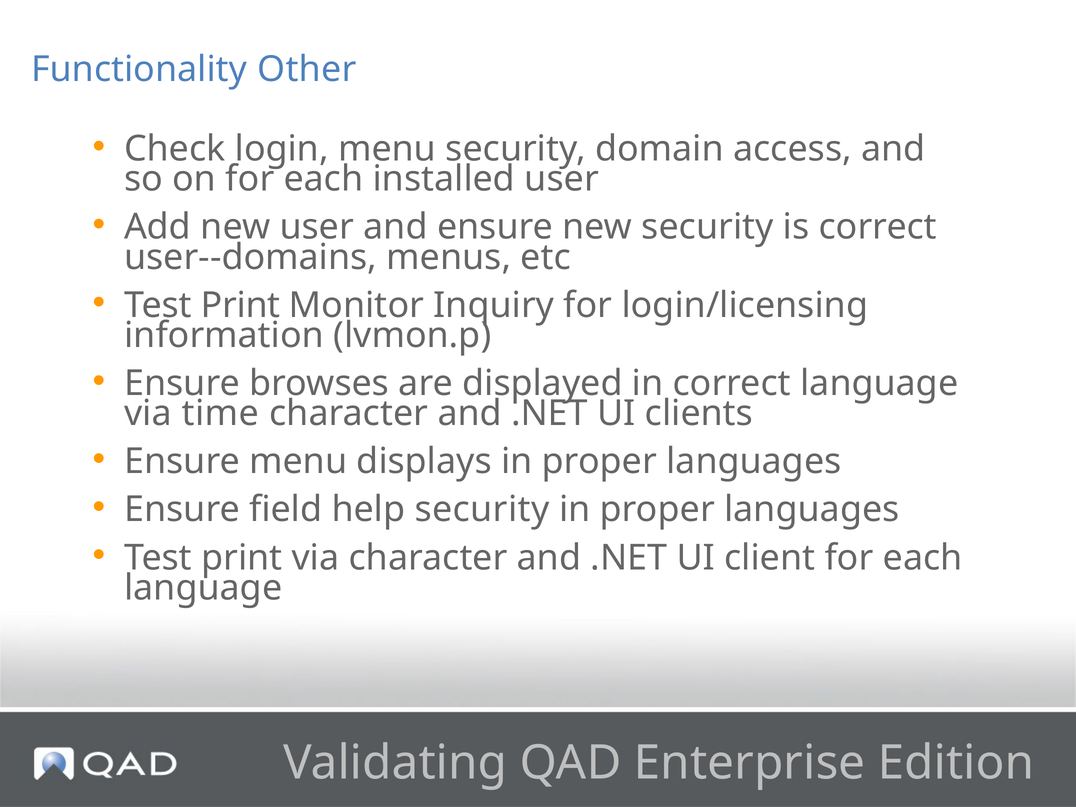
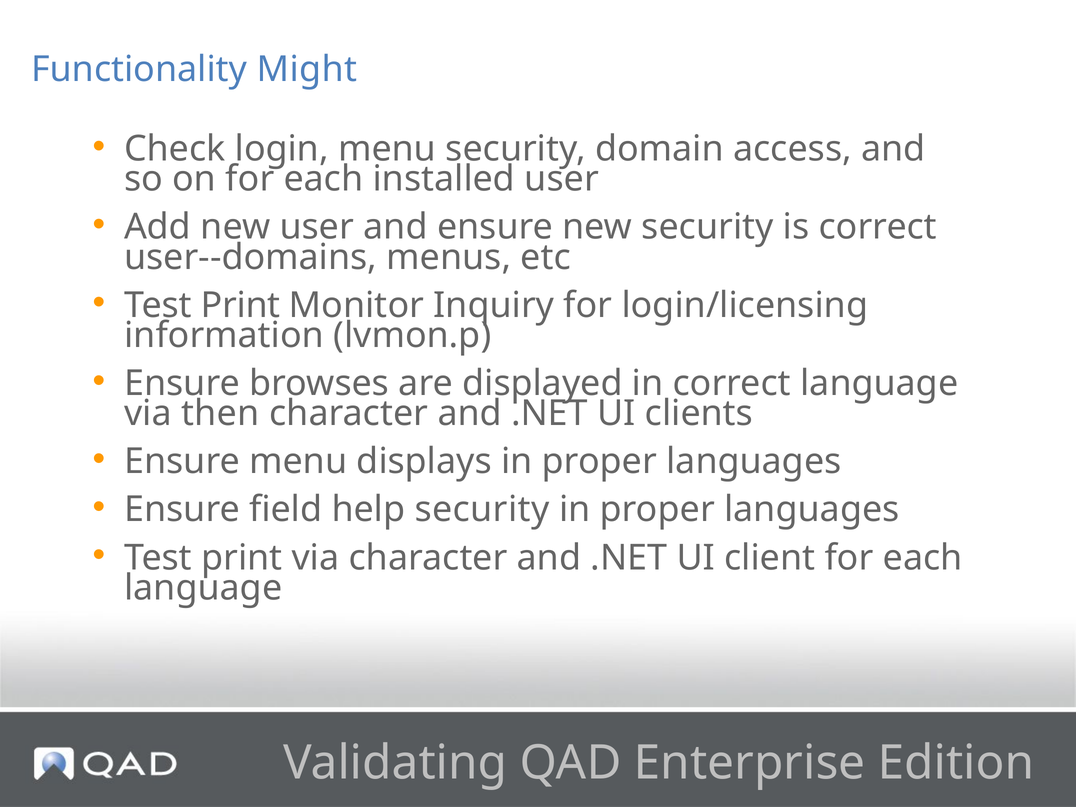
Other: Other -> Might
time: time -> then
